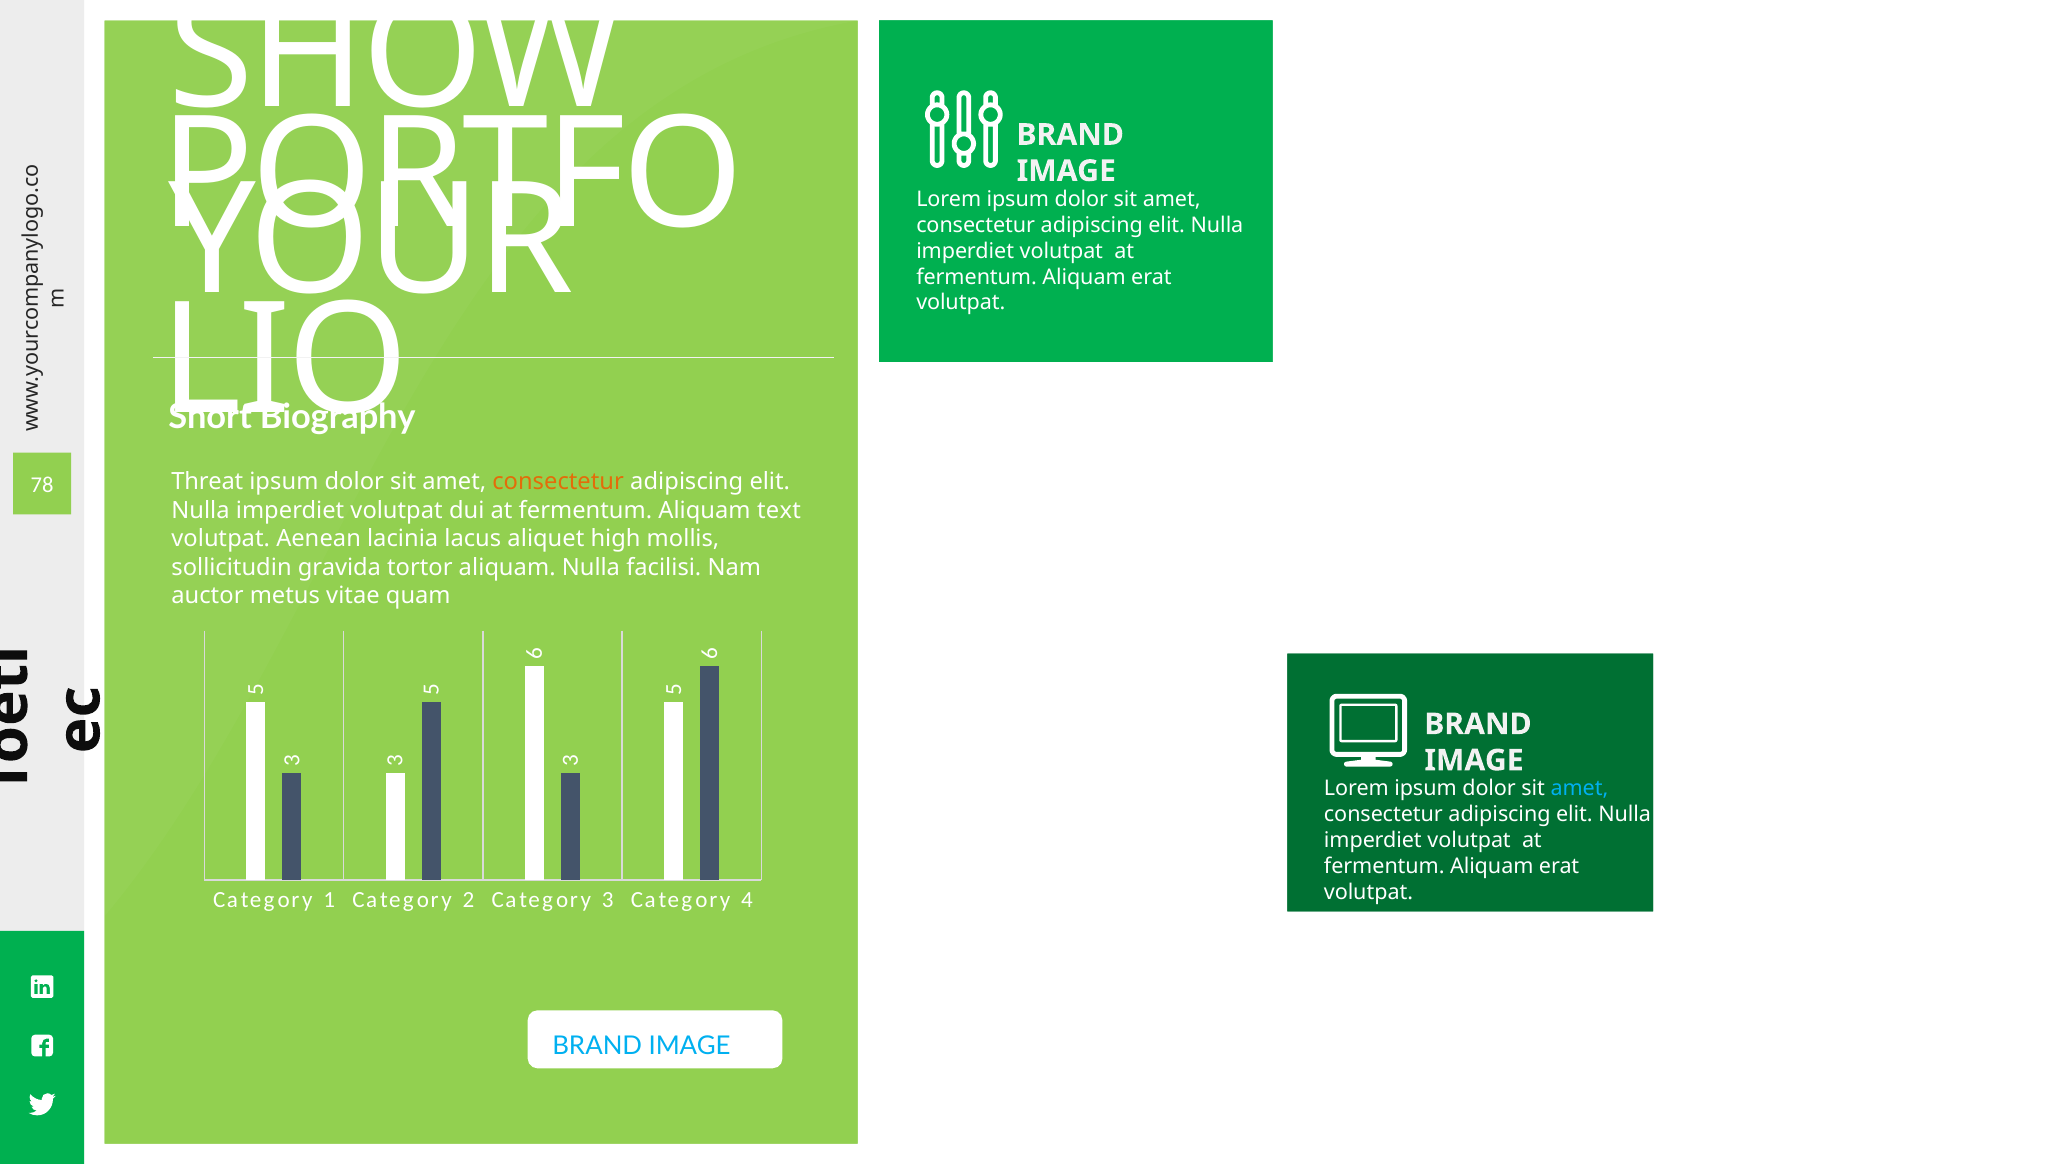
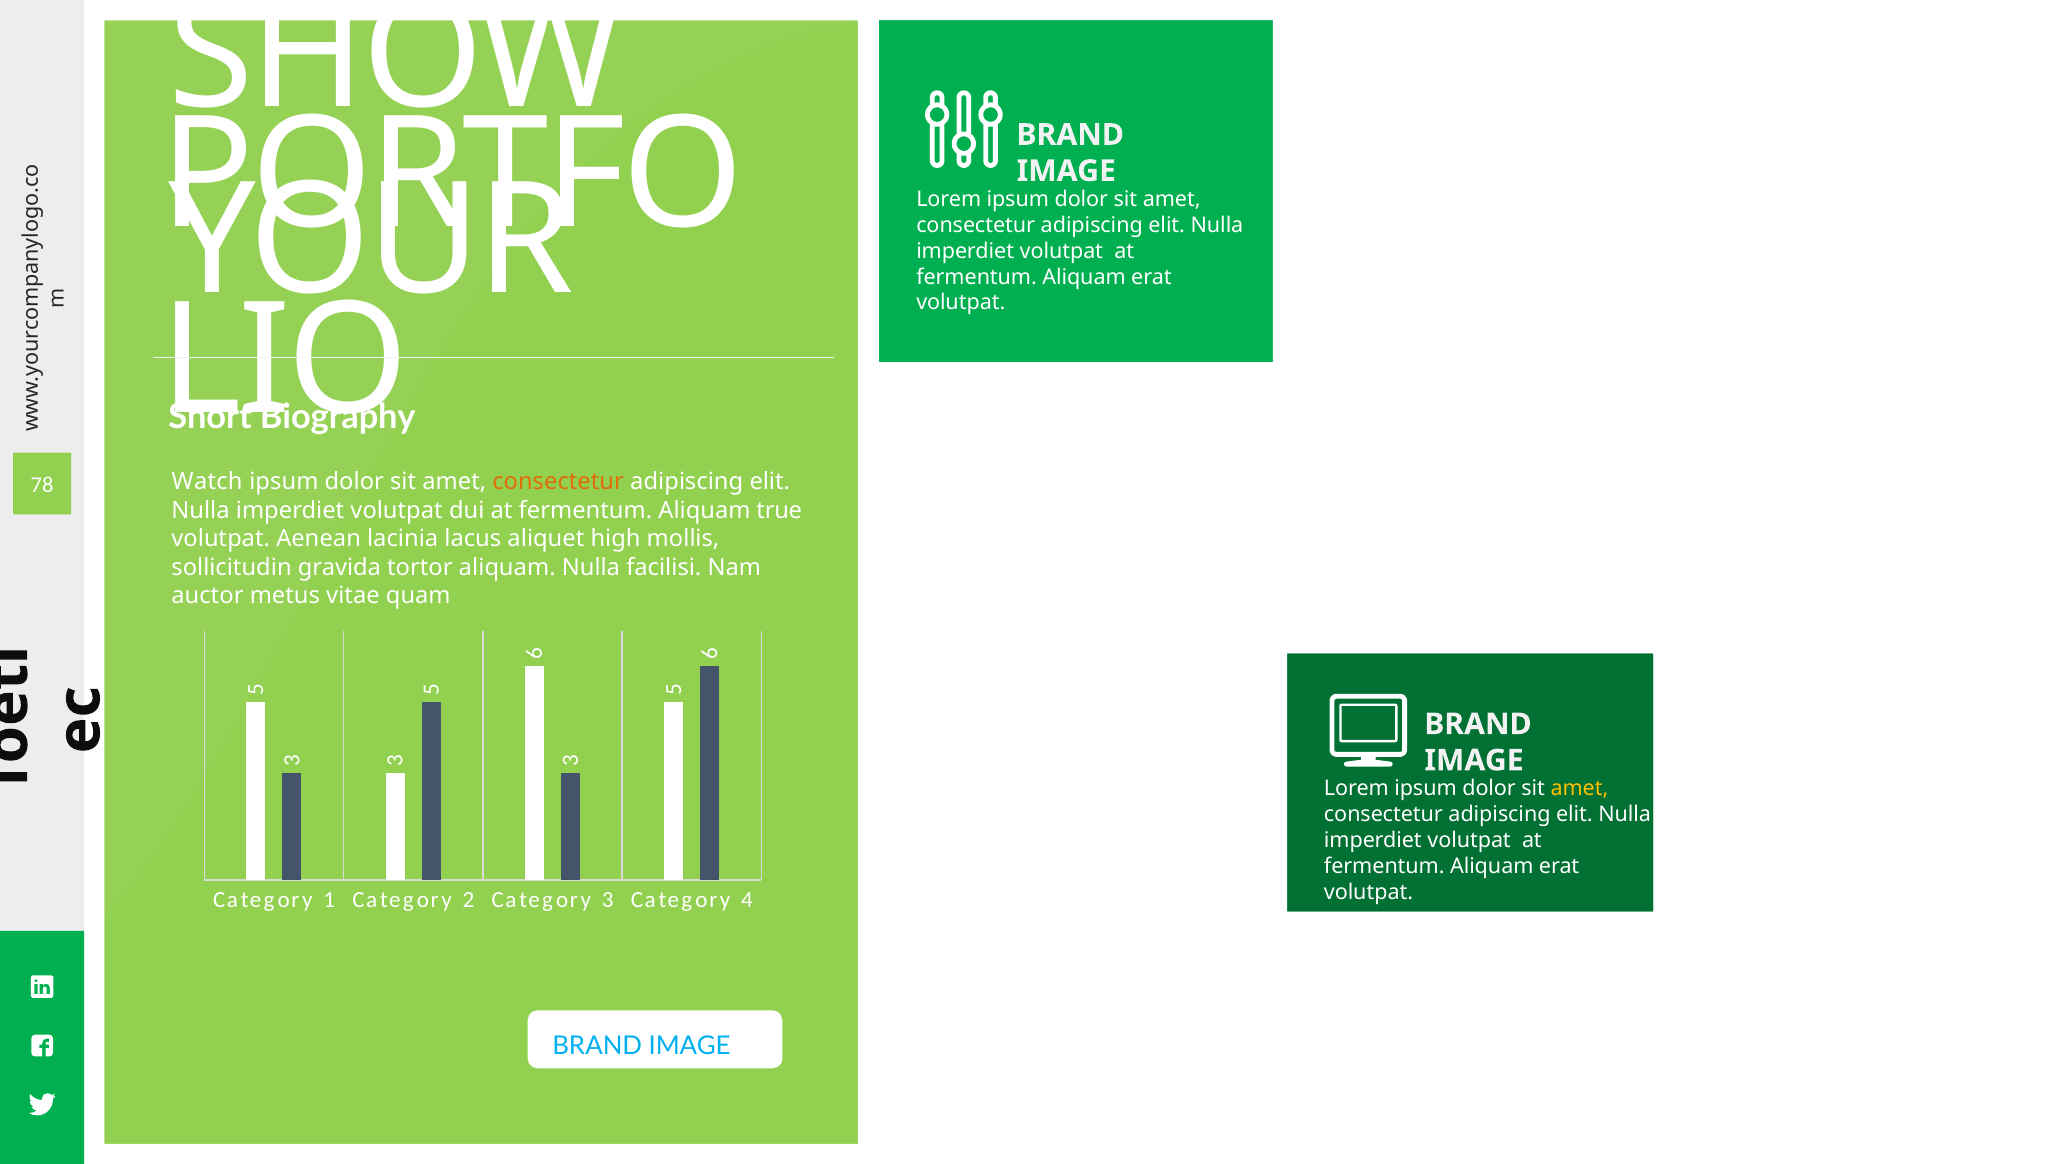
Threat: Threat -> Watch
text: text -> true
amet at (1579, 788) colour: light blue -> yellow
